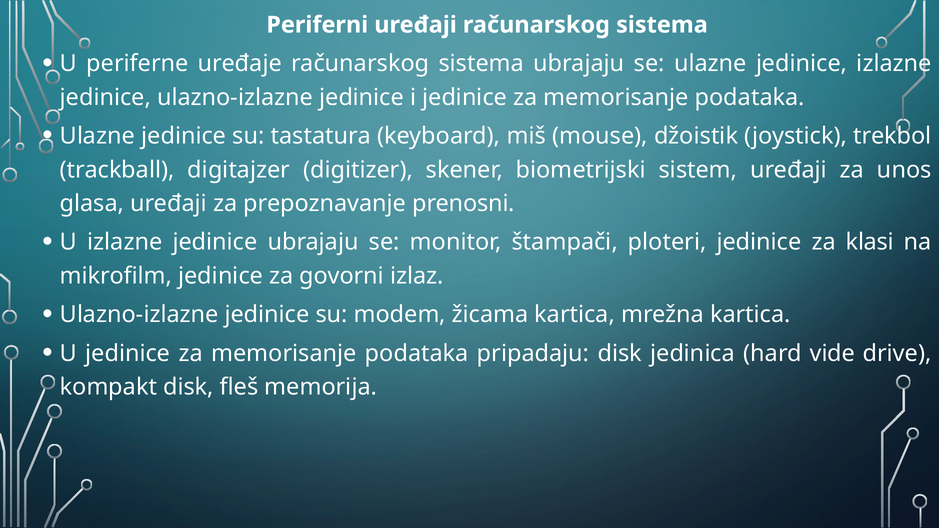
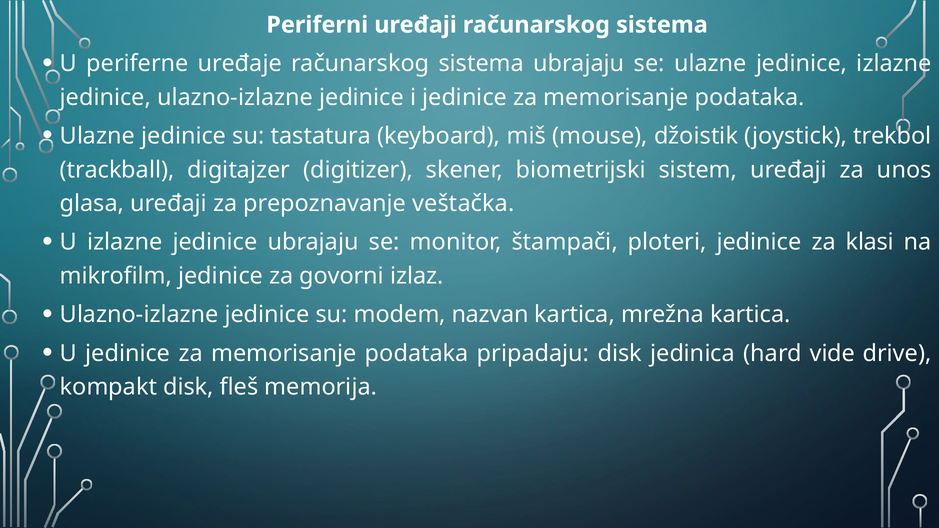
prenosni: prenosni -> veštačka
žicama: žicama -> nazvan
